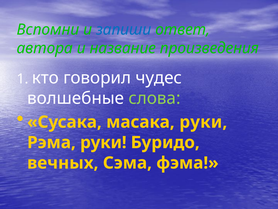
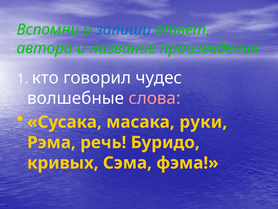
слова colour: light green -> pink
Рэма руки: руки -> речь
вечных: вечных -> кривых
